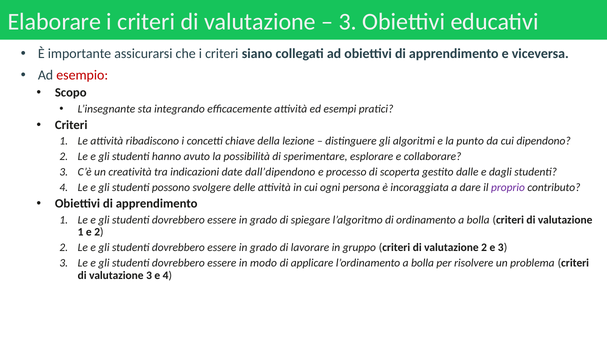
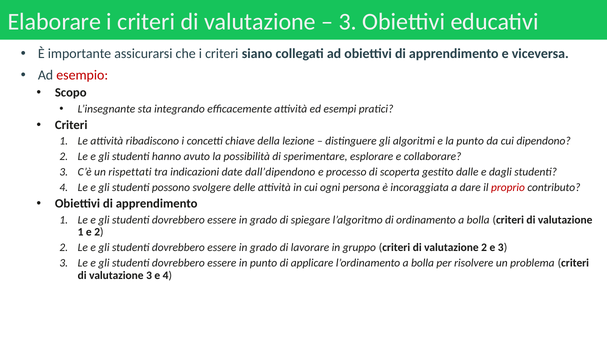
creatività: creatività -> rispettati
proprio colour: purple -> red
in modo: modo -> punto
